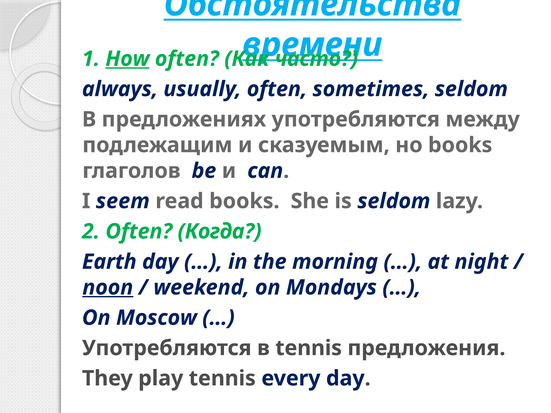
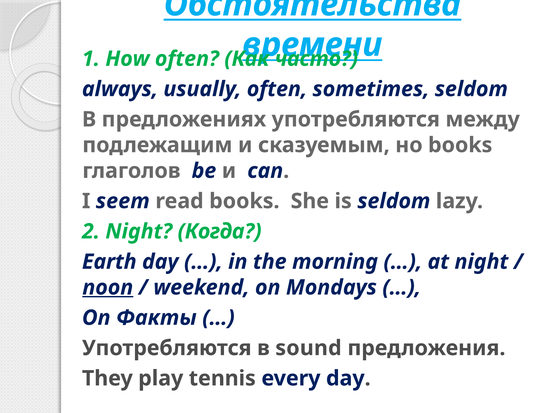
How underline: present -> none
2 Often: Often -> Night
Moscow: Moscow -> Факты
в tennis: tennis -> sound
